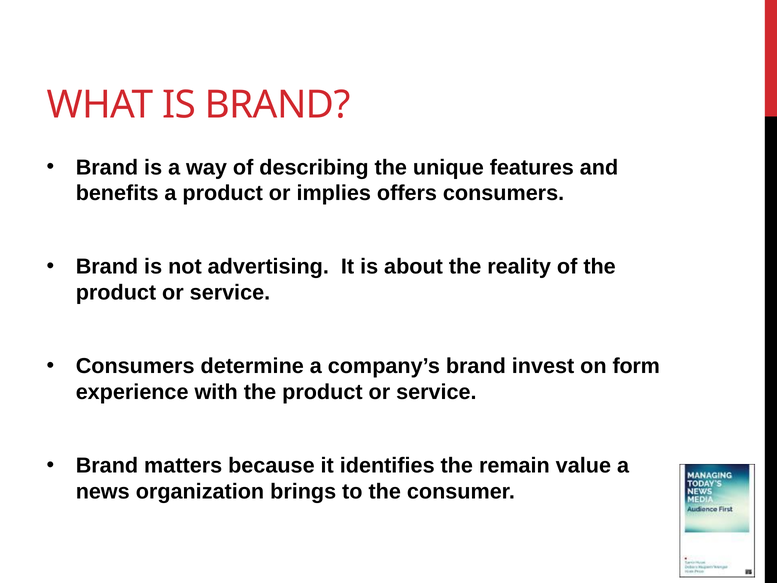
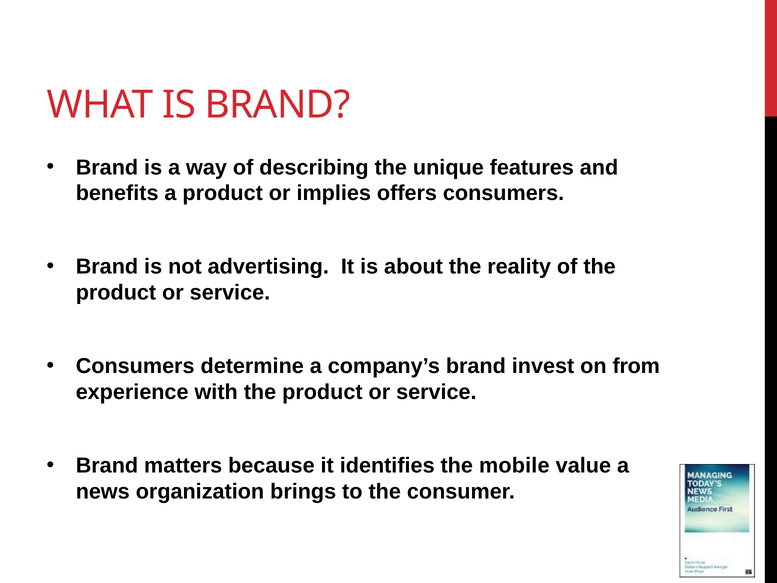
form: form -> from
remain: remain -> mobile
